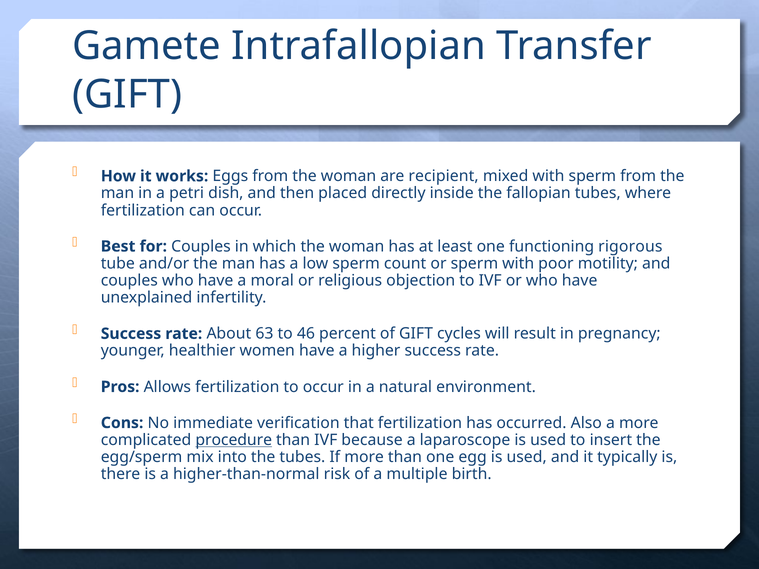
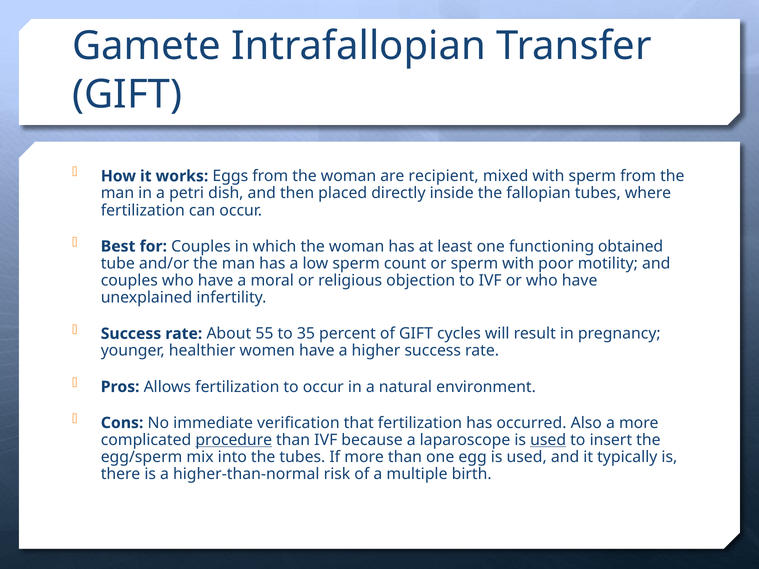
rigorous: rigorous -> obtained
63: 63 -> 55
46: 46 -> 35
used at (548, 440) underline: none -> present
